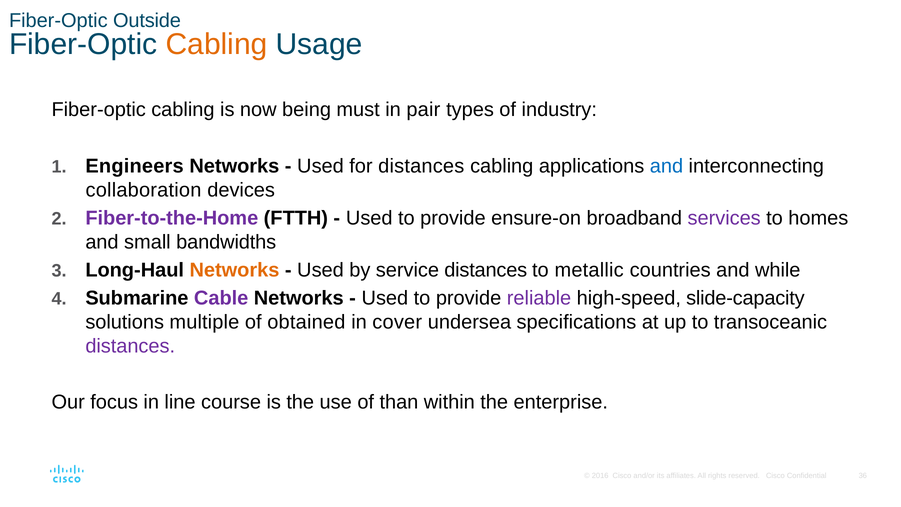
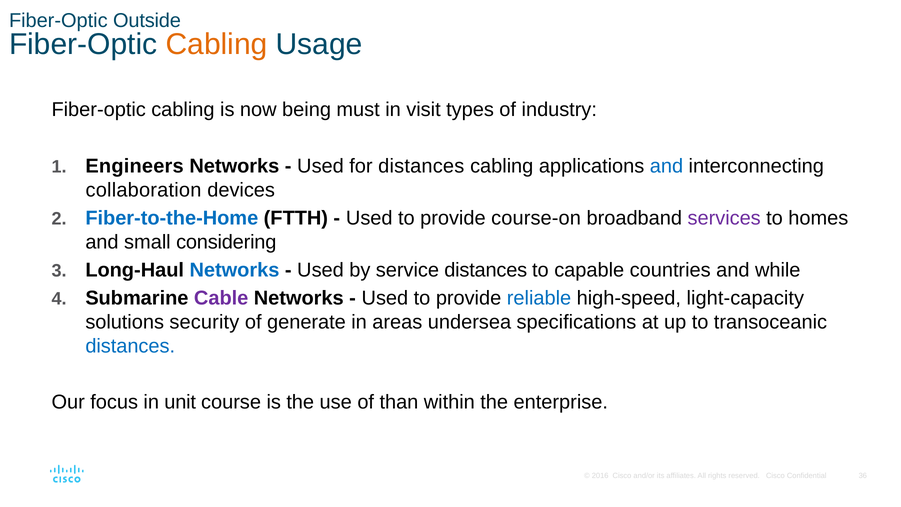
pair: pair -> visit
Fiber-to-the-Home colour: purple -> blue
ensure-on: ensure-on -> course-on
bandwidths: bandwidths -> considering
Networks at (234, 270) colour: orange -> blue
metallic: metallic -> capable
reliable colour: purple -> blue
slide-capacity: slide-capacity -> light-capacity
multiple: multiple -> security
obtained: obtained -> generate
cover: cover -> areas
distances at (130, 346) colour: purple -> blue
line: line -> unit
